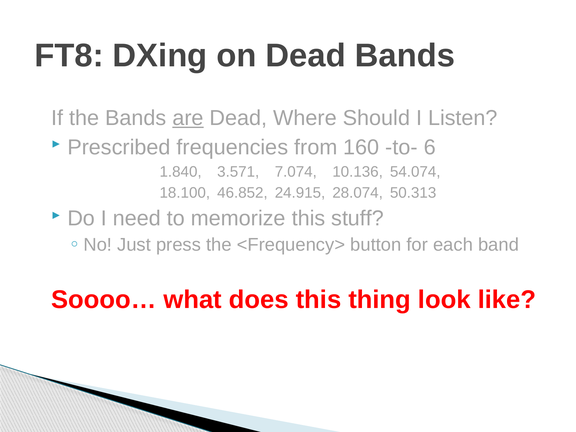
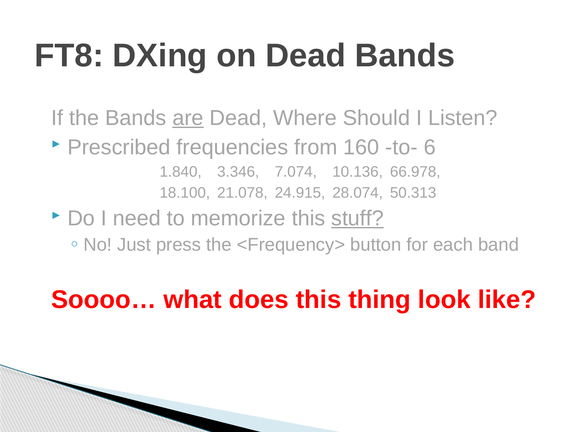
3.571: 3.571 -> 3.346
54.074: 54.074 -> 66.978
46.852: 46.852 -> 21.078
stuff underline: none -> present
